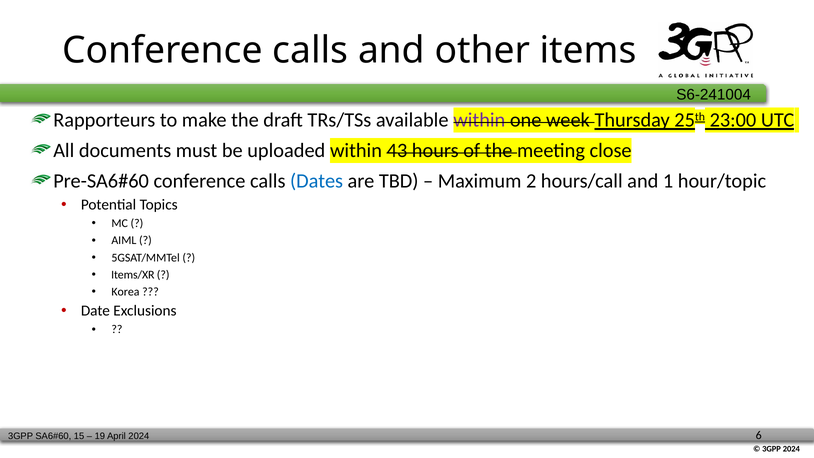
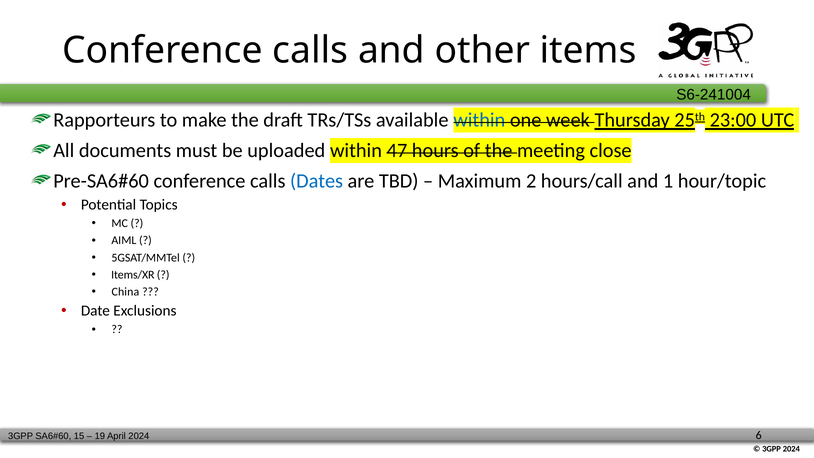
within at (479, 120) colour: purple -> blue
43: 43 -> 47
Korea: Korea -> China
